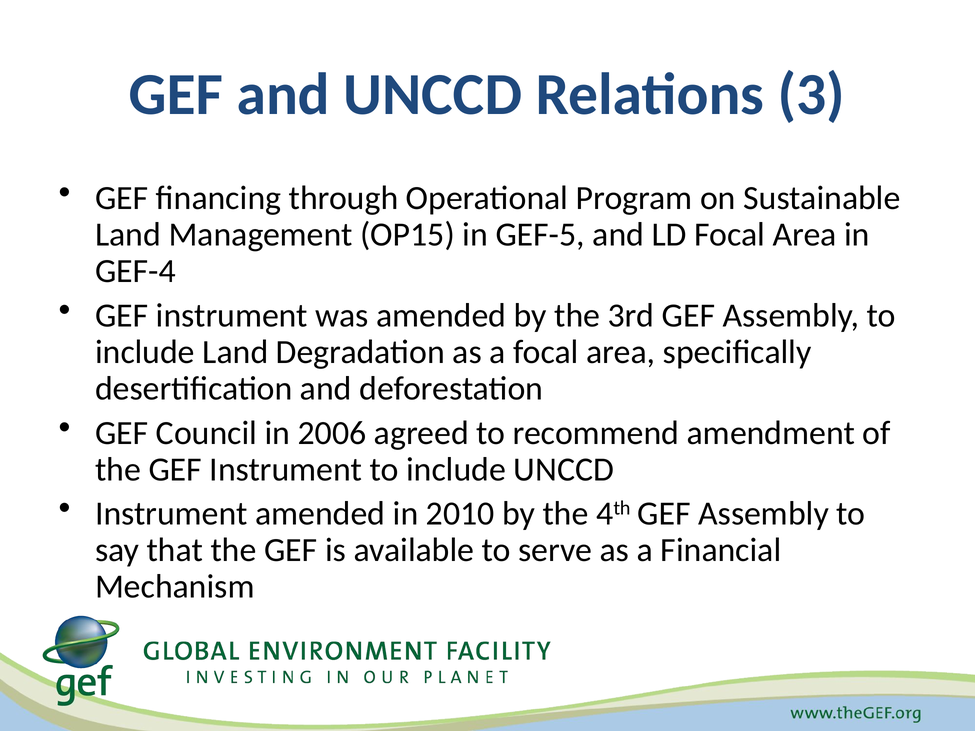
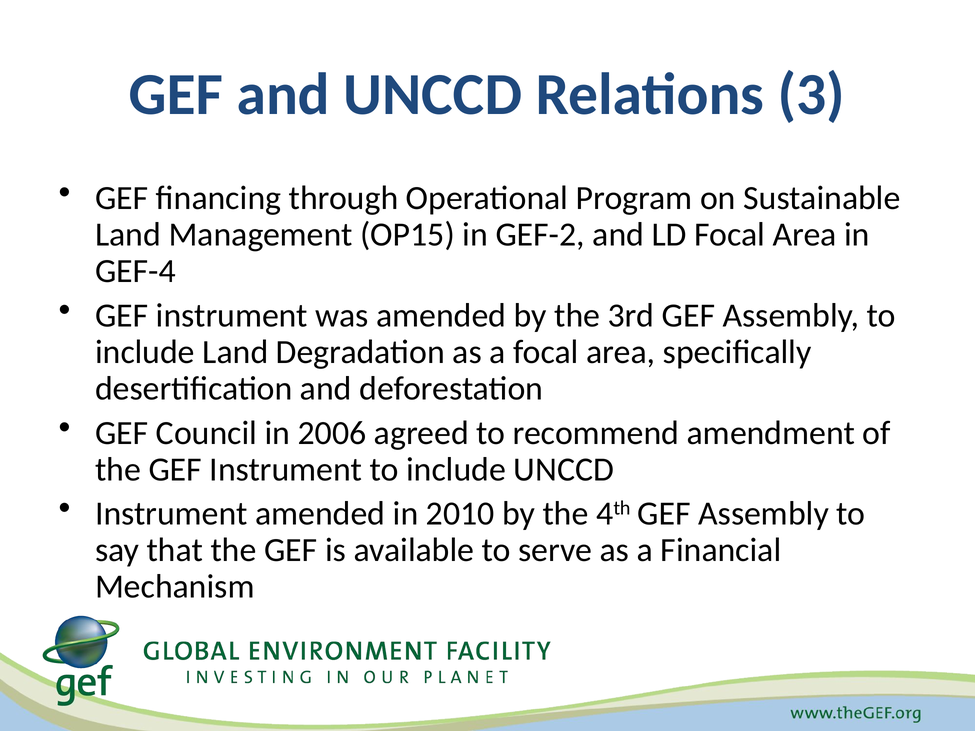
GEF-5: GEF-5 -> GEF-2
